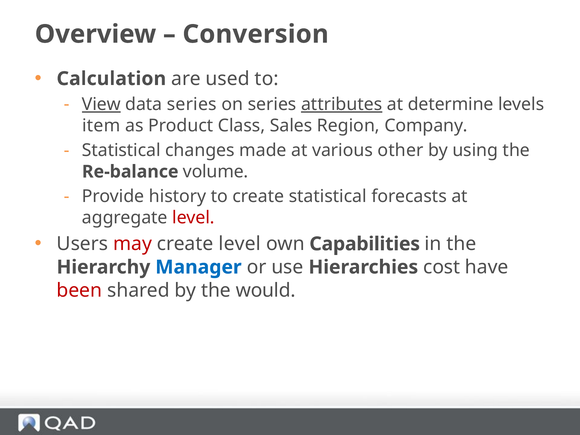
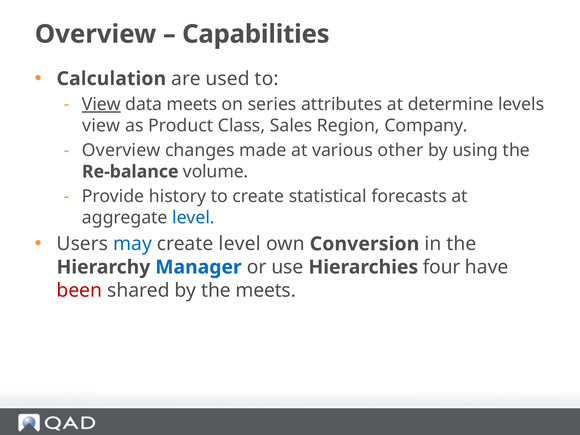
Conversion: Conversion -> Capabilities
data series: series -> meets
attributes underline: present -> none
item at (101, 126): item -> view
Statistical at (121, 150): Statistical -> Overview
level at (193, 218) colour: red -> blue
may colour: red -> blue
Capabilities: Capabilities -> Conversion
cost: cost -> four
the would: would -> meets
